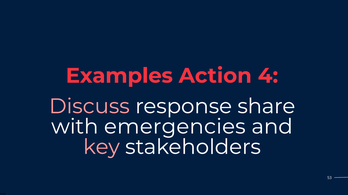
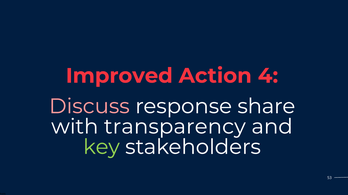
Examples: Examples -> Improved
emergencies: emergencies -> transparency
key colour: pink -> light green
